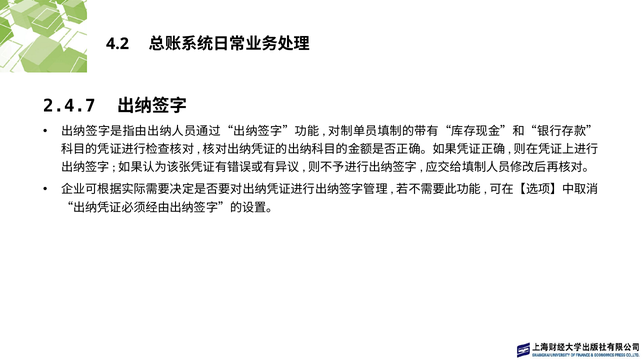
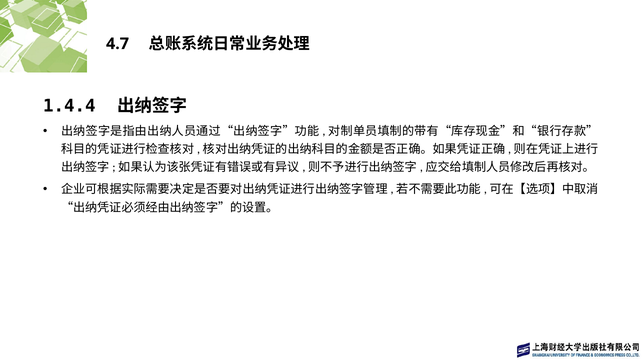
4.2: 4.2 -> 4.7
2.4.7: 2.4.7 -> 1.4.4
